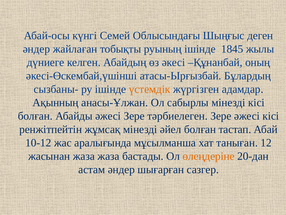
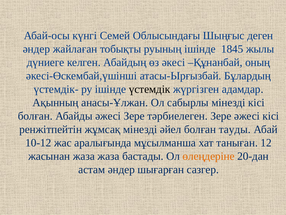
сызбаны-: сызбаны- -> үстемдік-
үстемдік colour: orange -> black
тастап: тастап -> тауды
